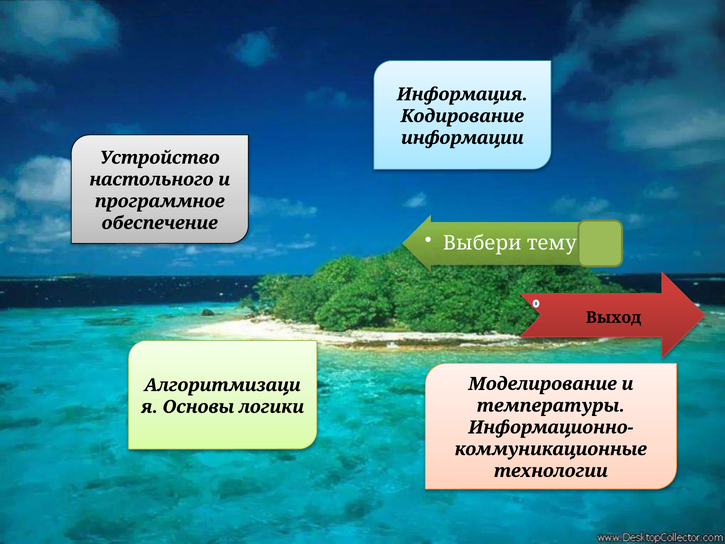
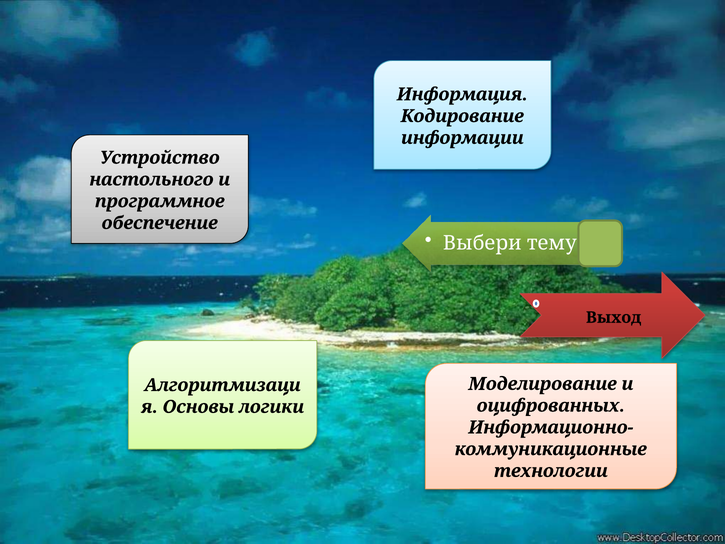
температуры: температуры -> оцифрованных
